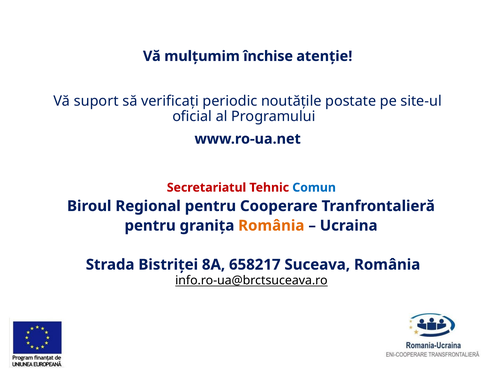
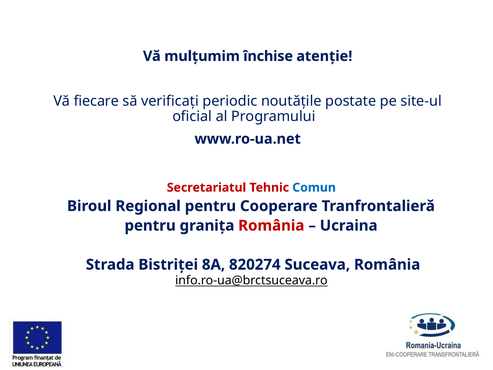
suport: suport -> fiecare
România at (271, 225) colour: orange -> red
658217: 658217 -> 820274
